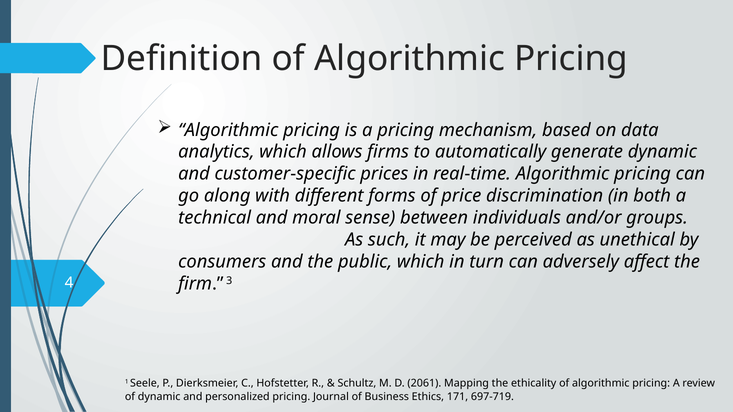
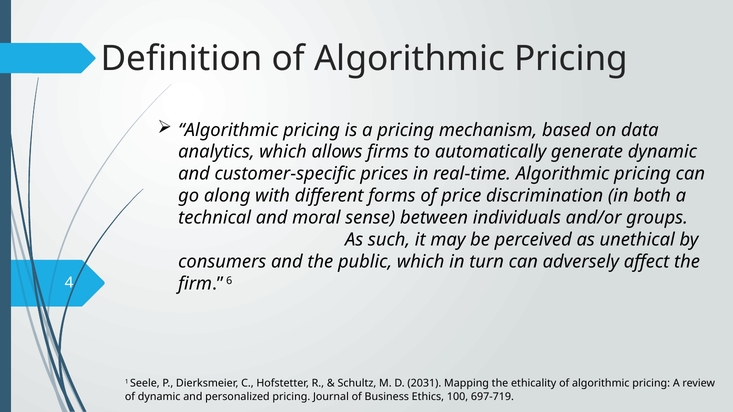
3: 3 -> 6
2061: 2061 -> 2031
171: 171 -> 100
